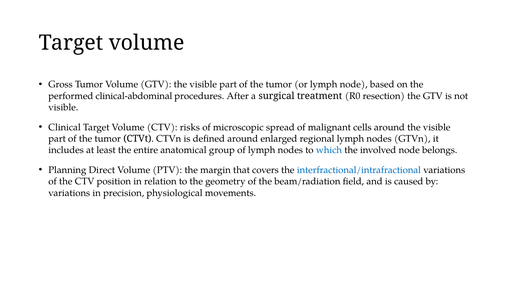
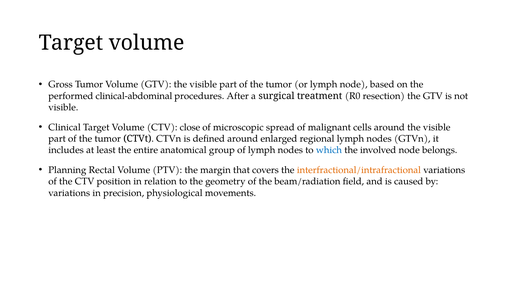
risks: risks -> close
Direct: Direct -> Rectal
interfractional/intrafractional colour: blue -> orange
